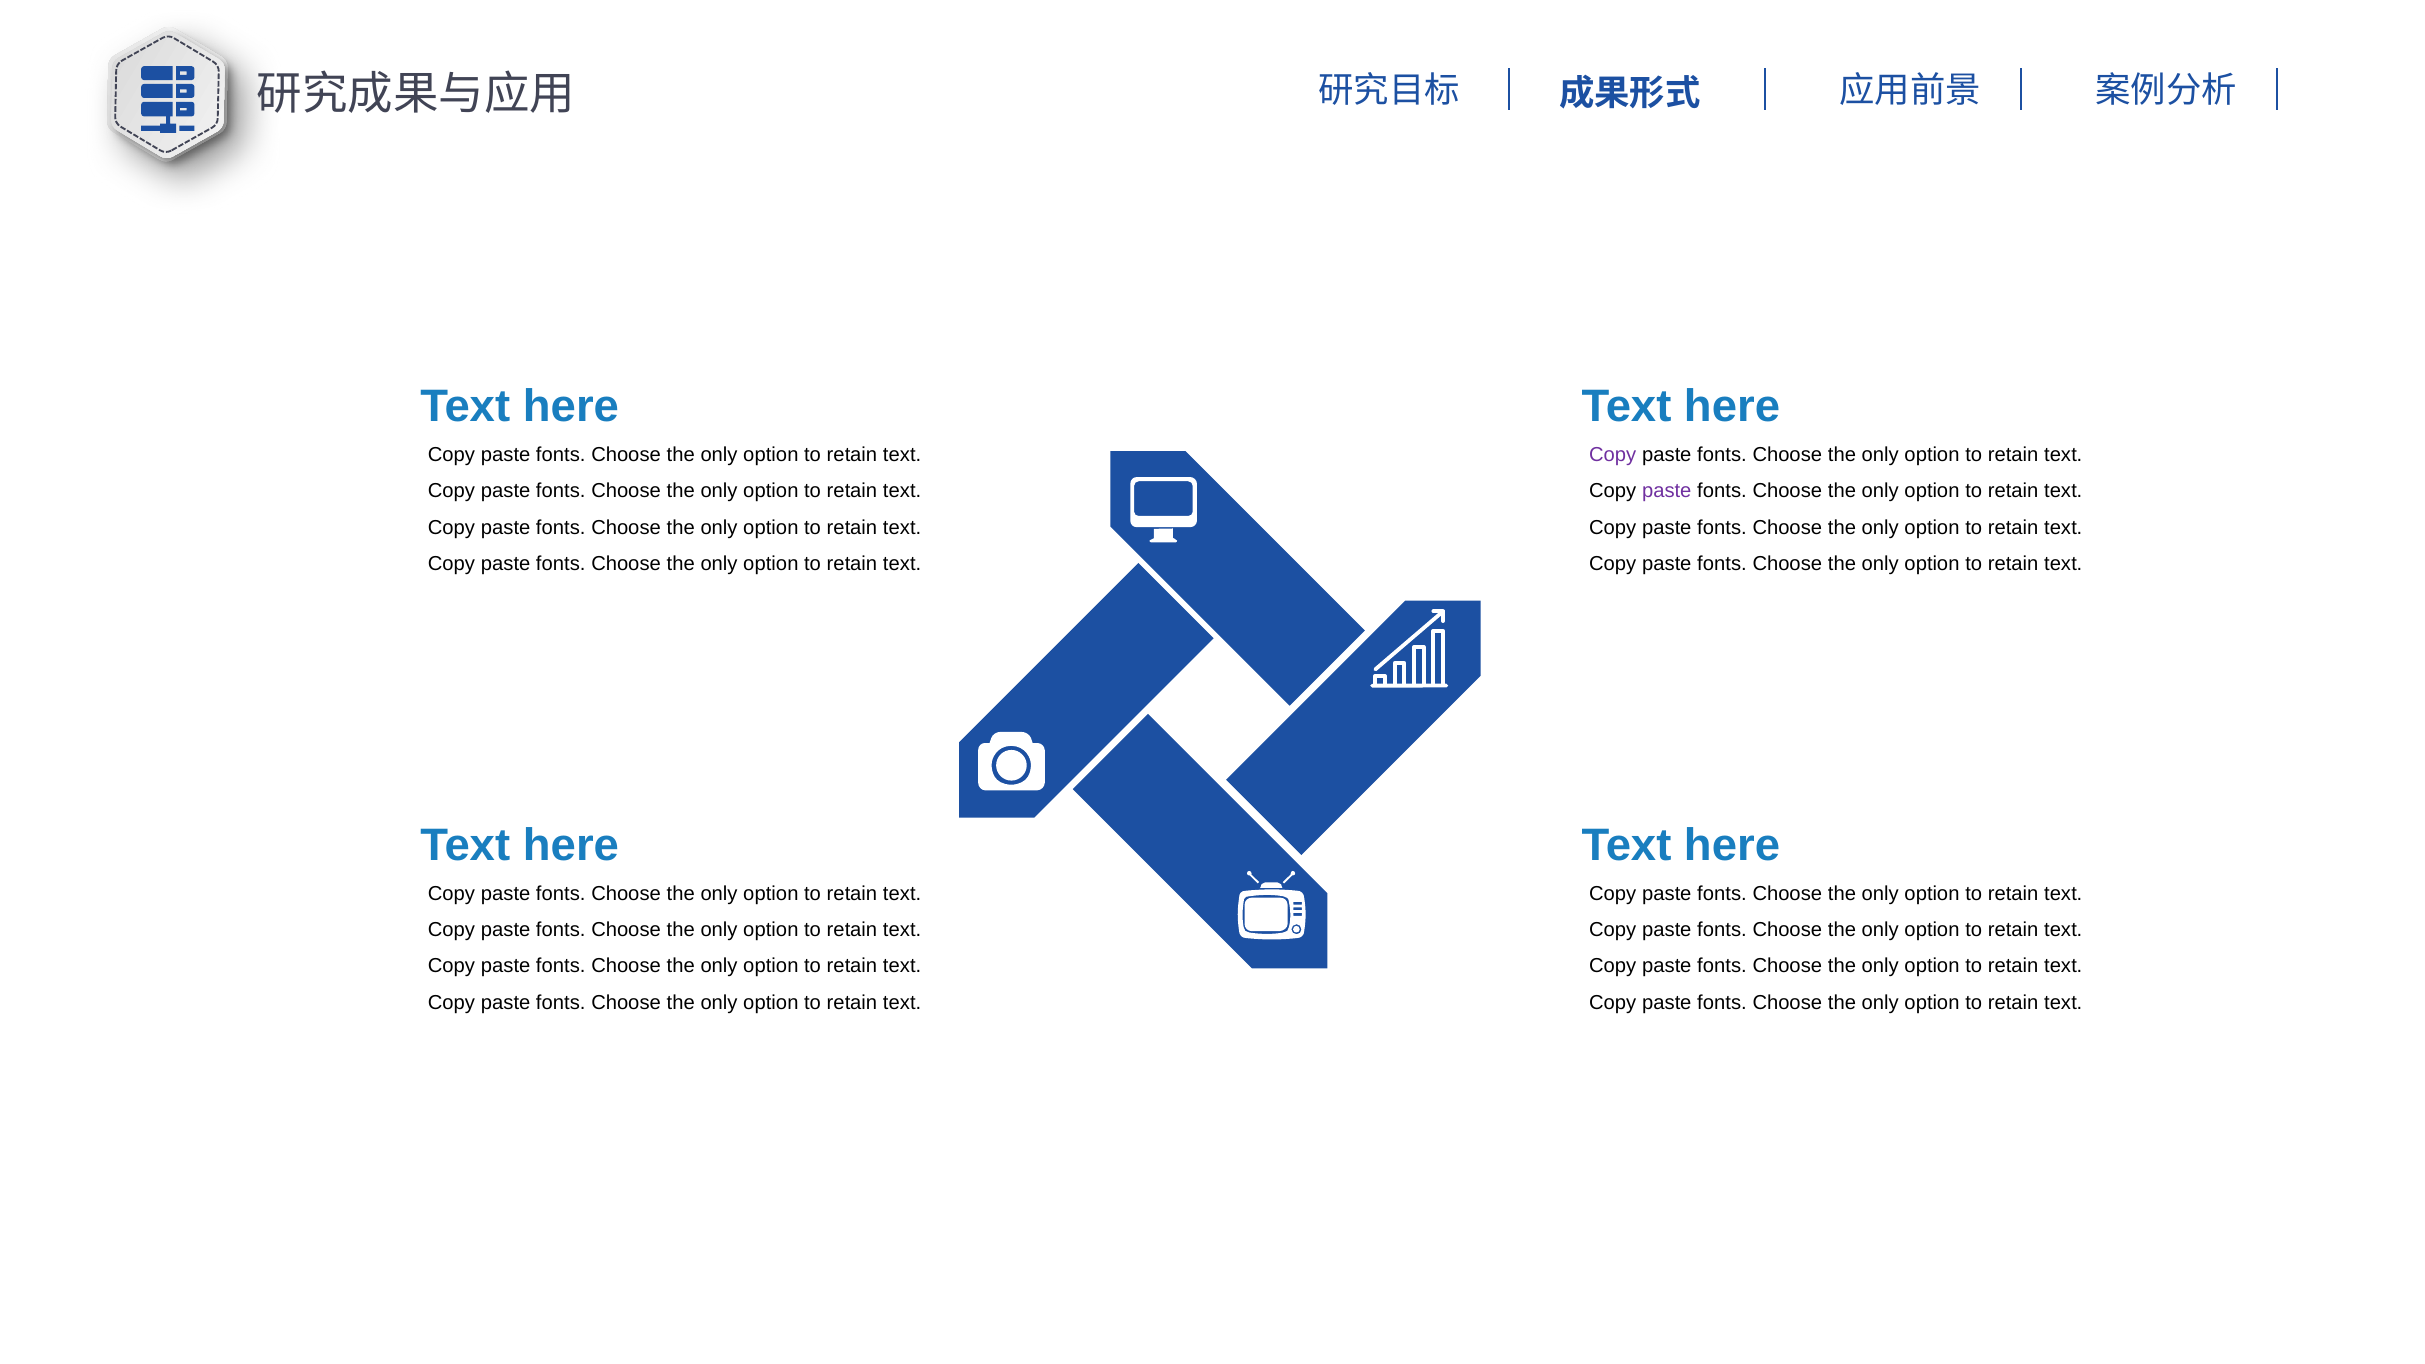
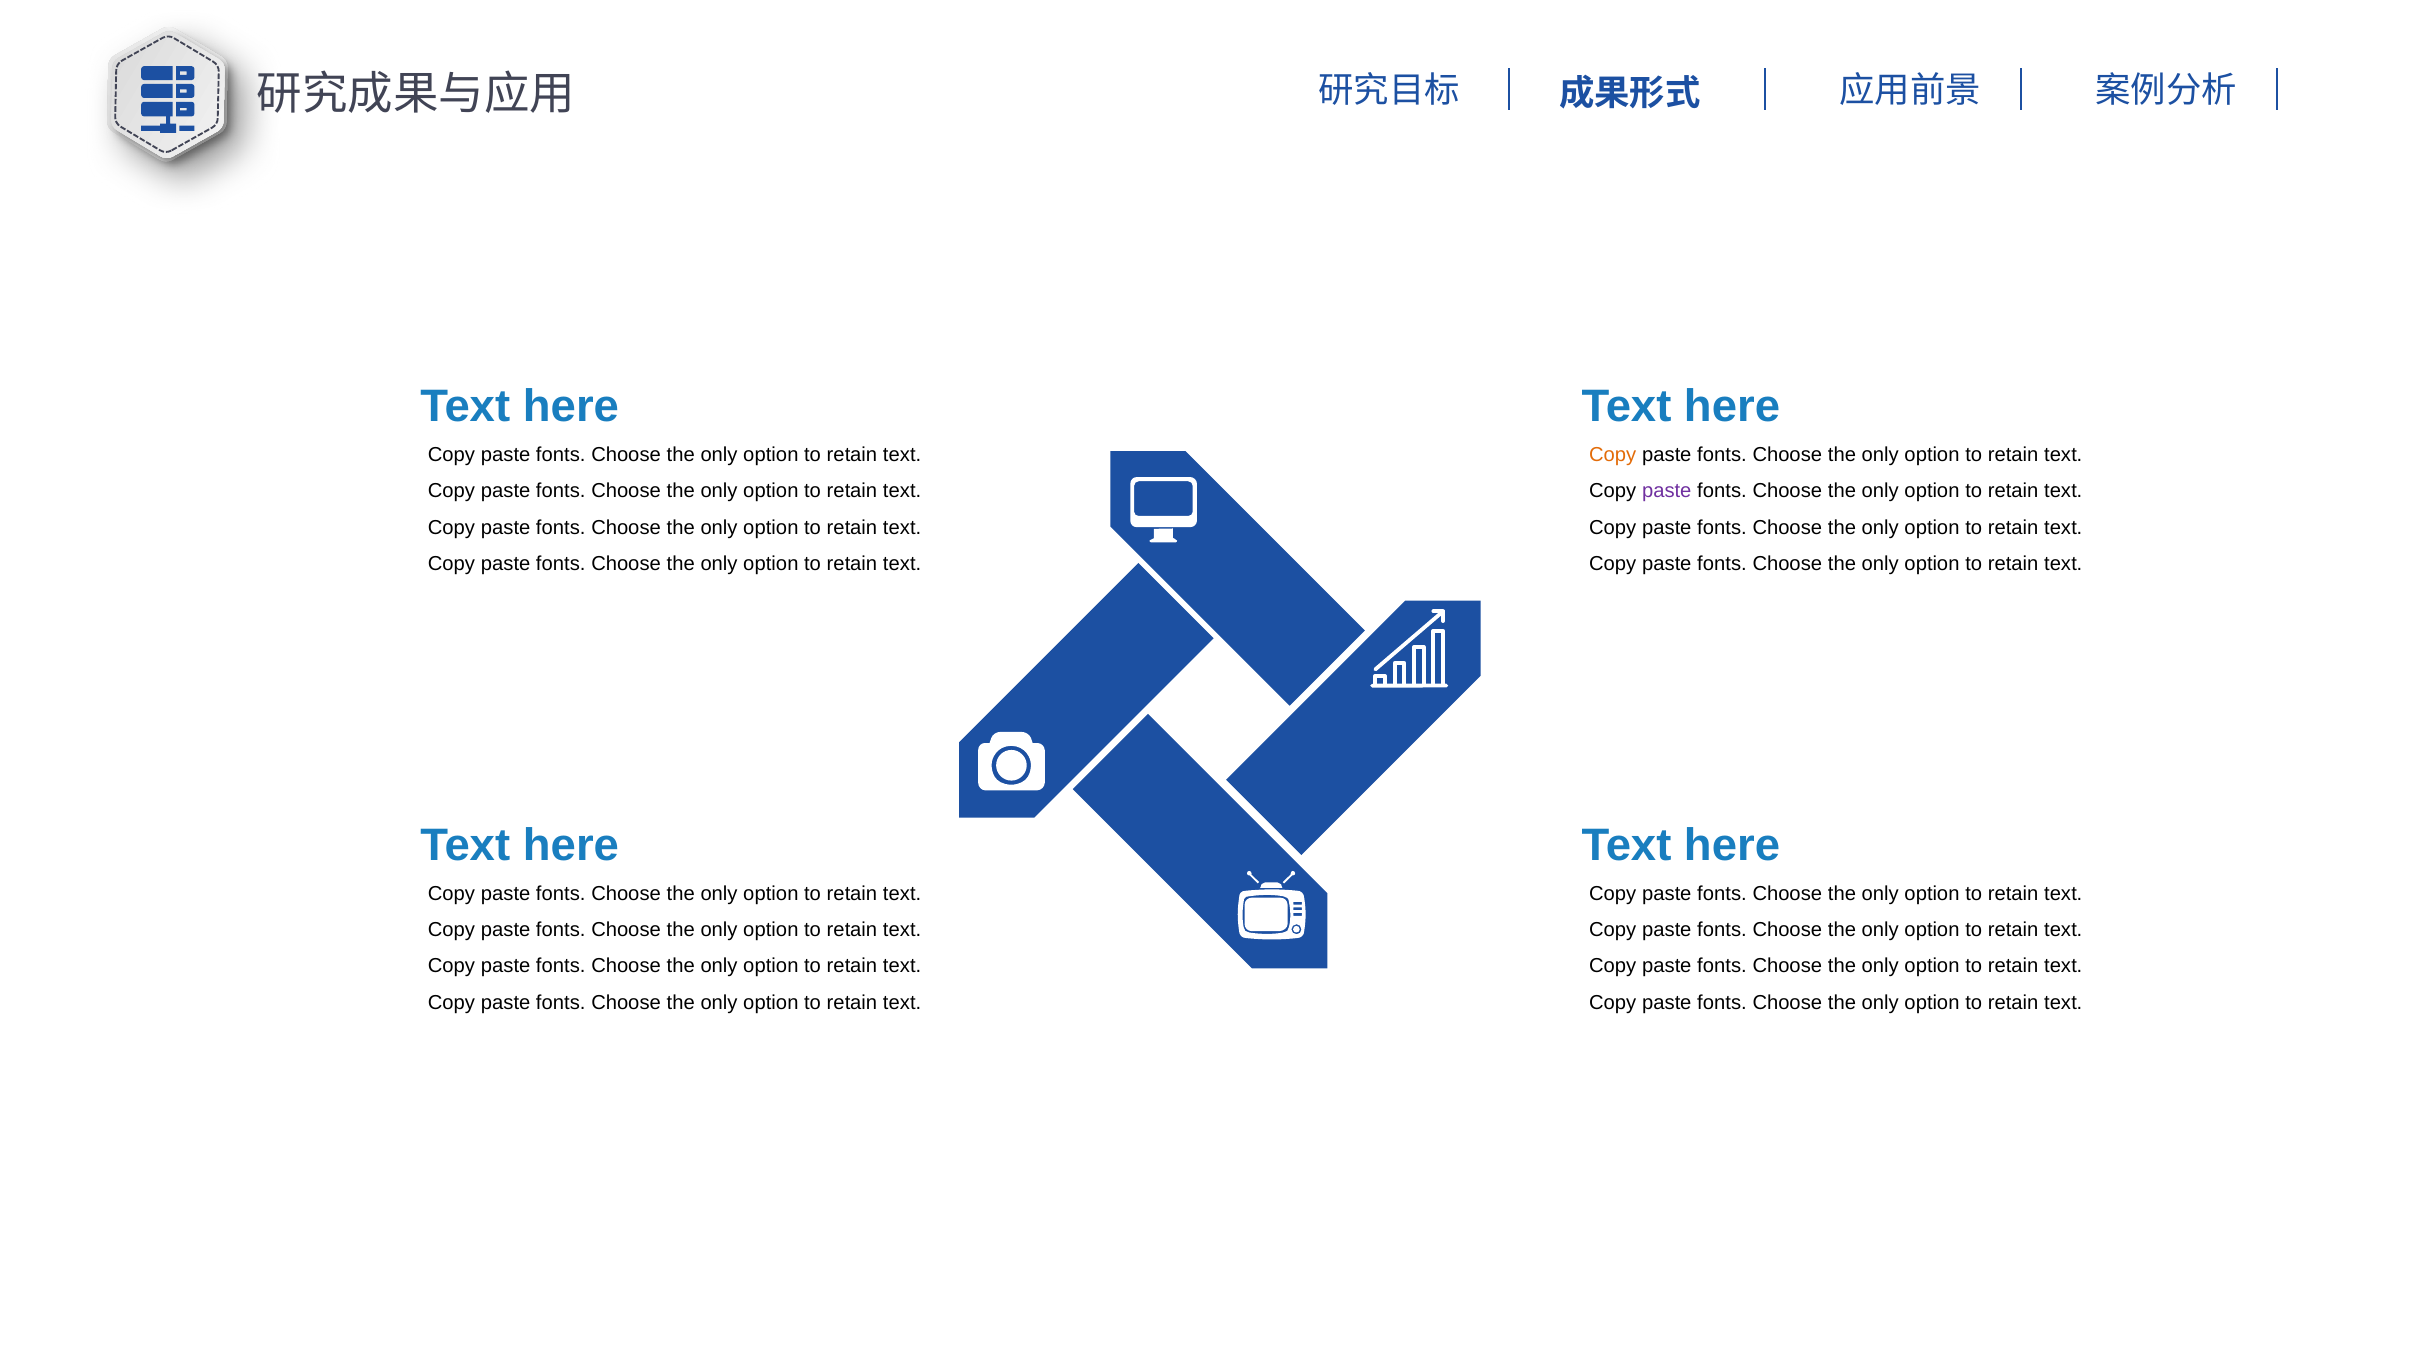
Copy at (1613, 455) colour: purple -> orange
